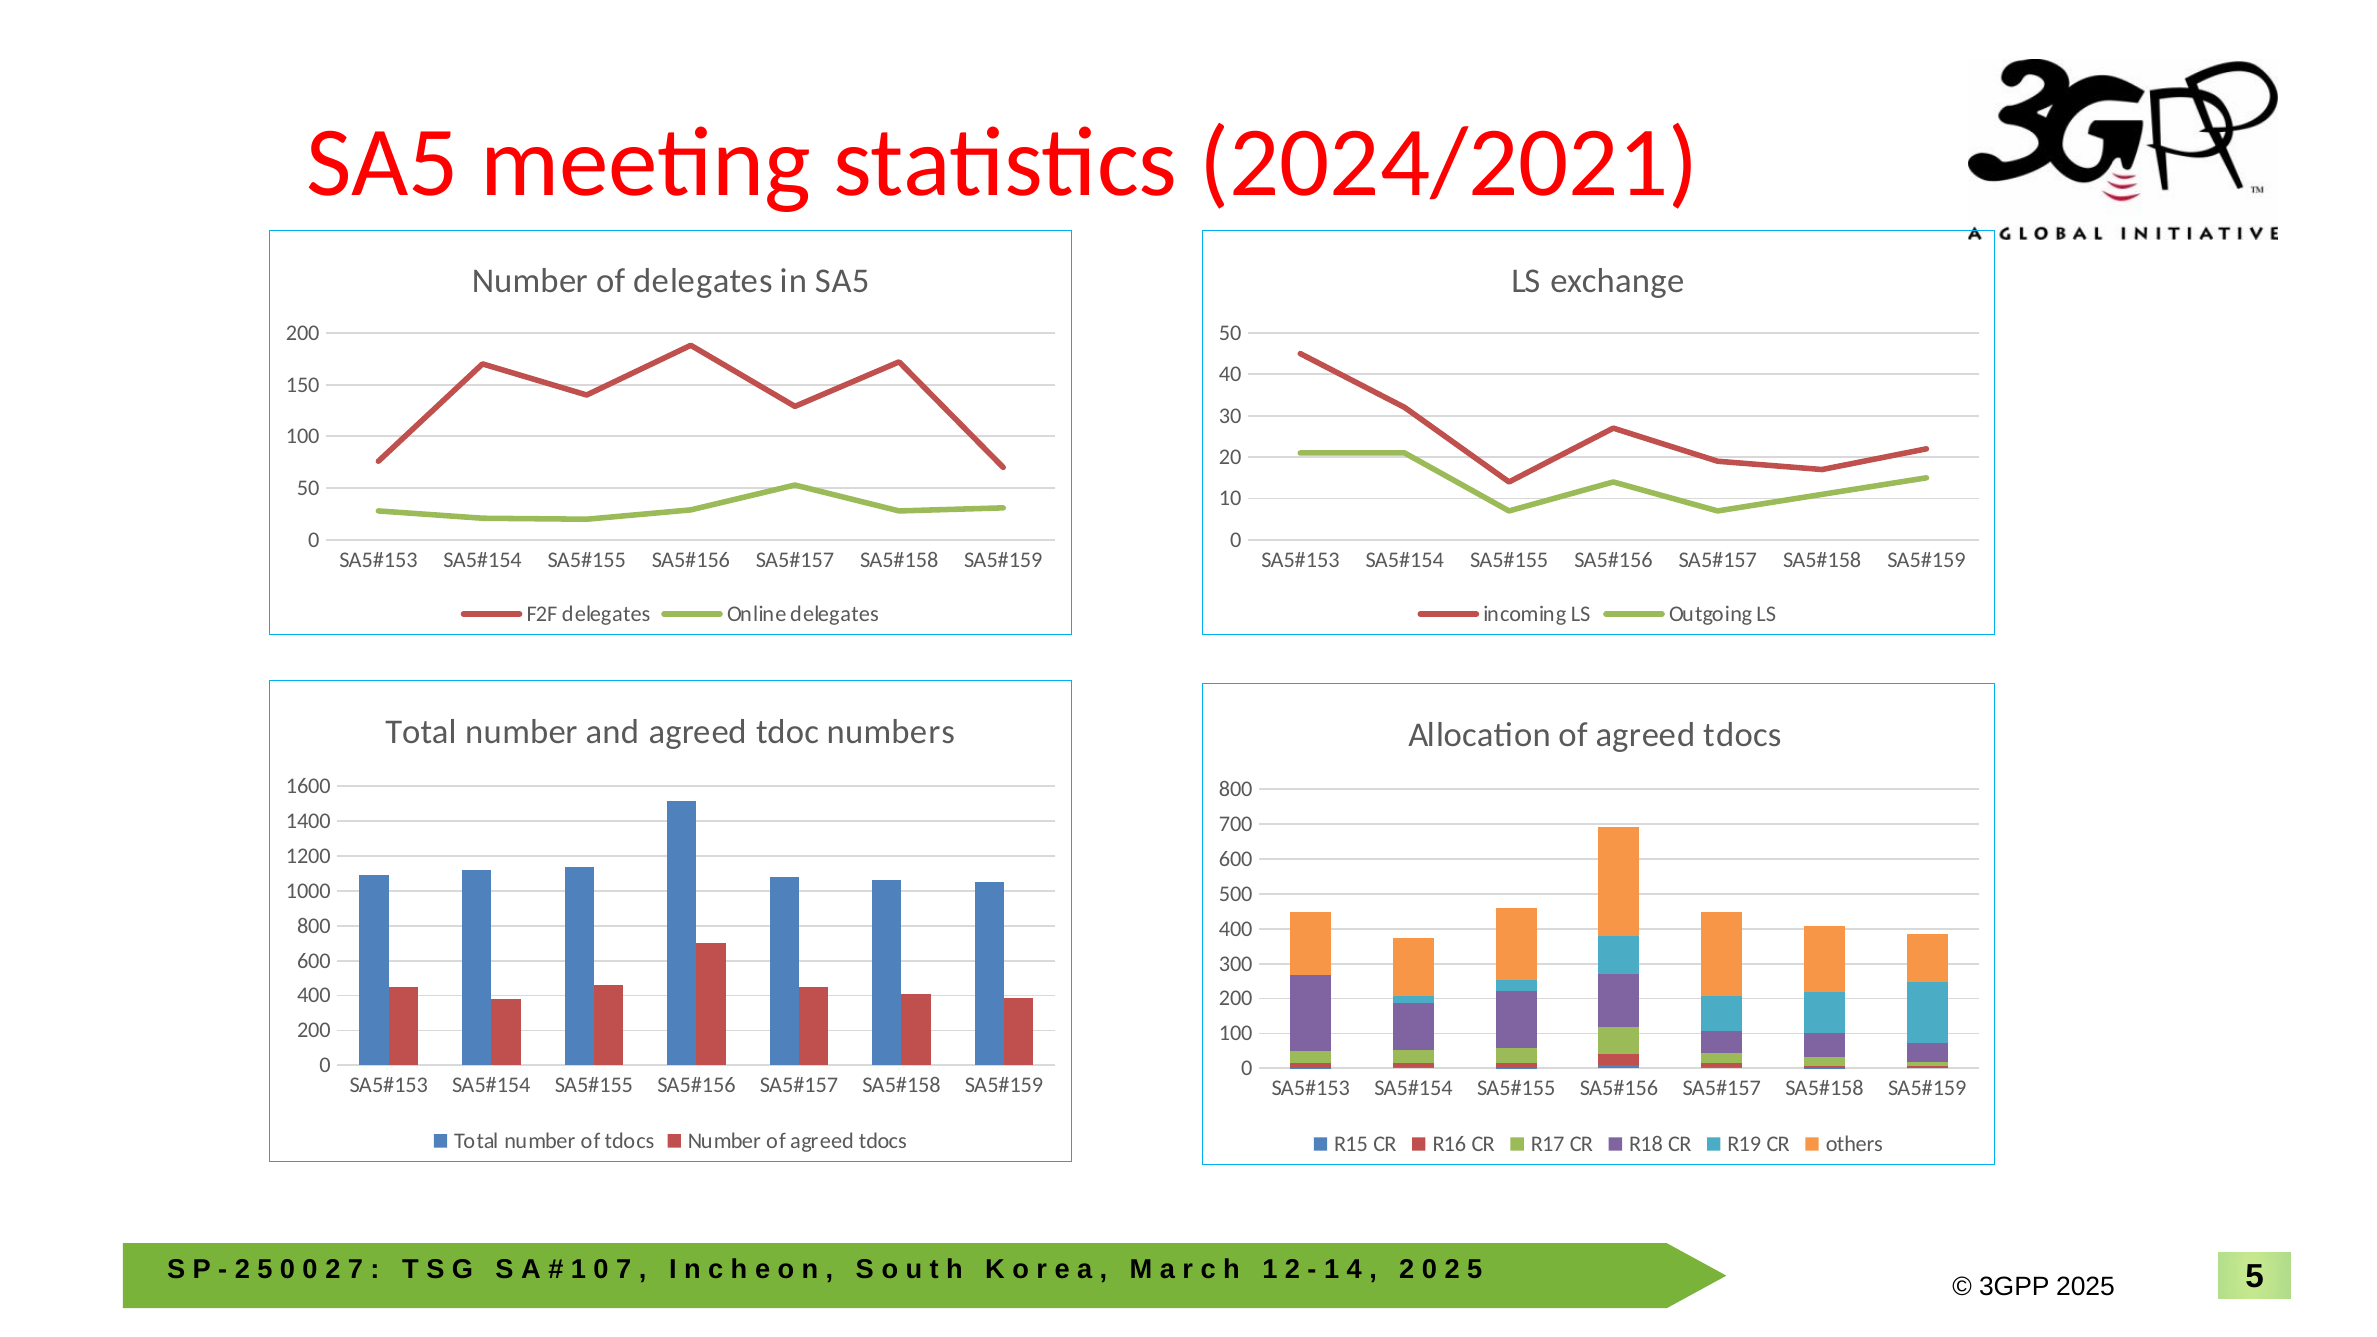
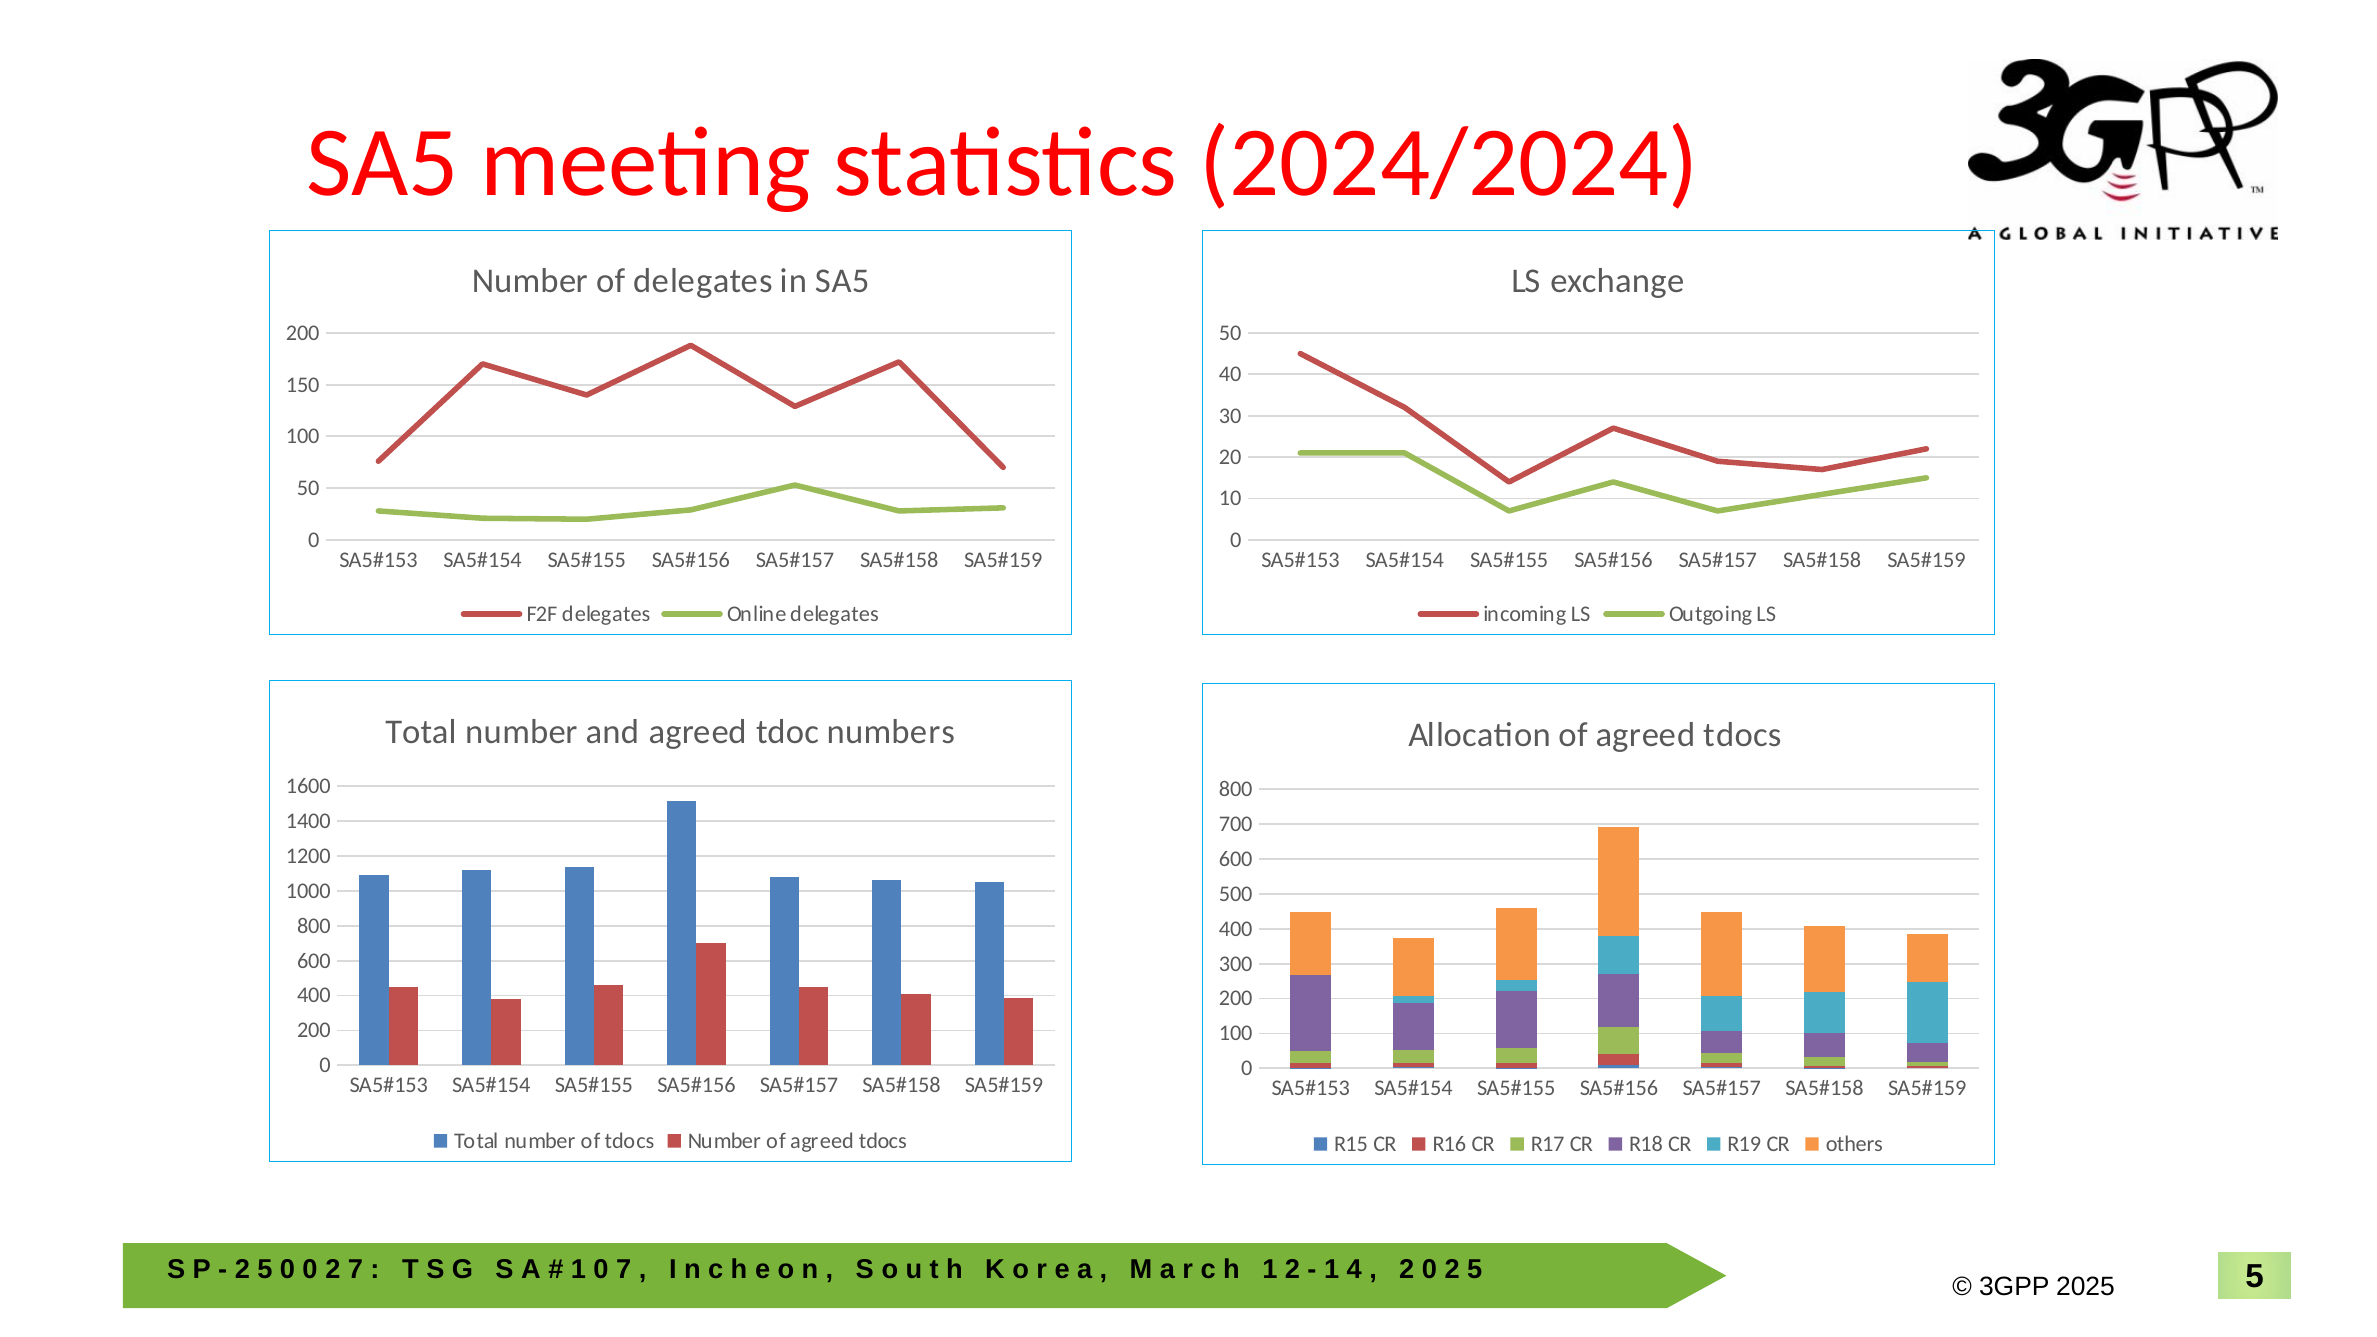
2024/2021: 2024/2021 -> 2024/2024
